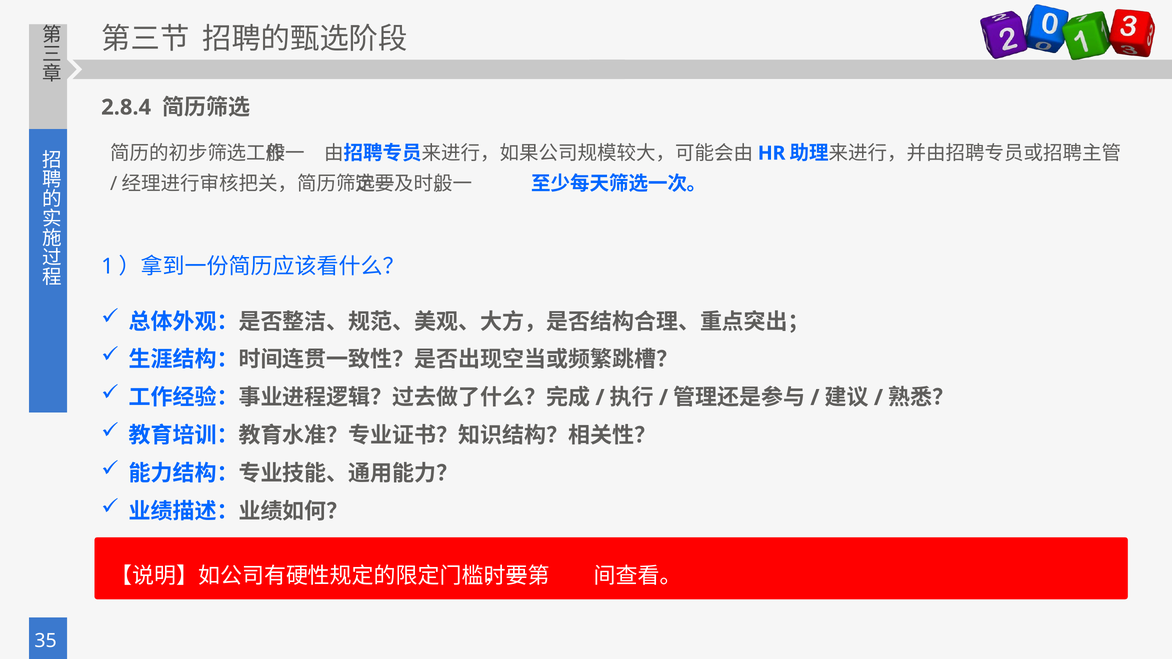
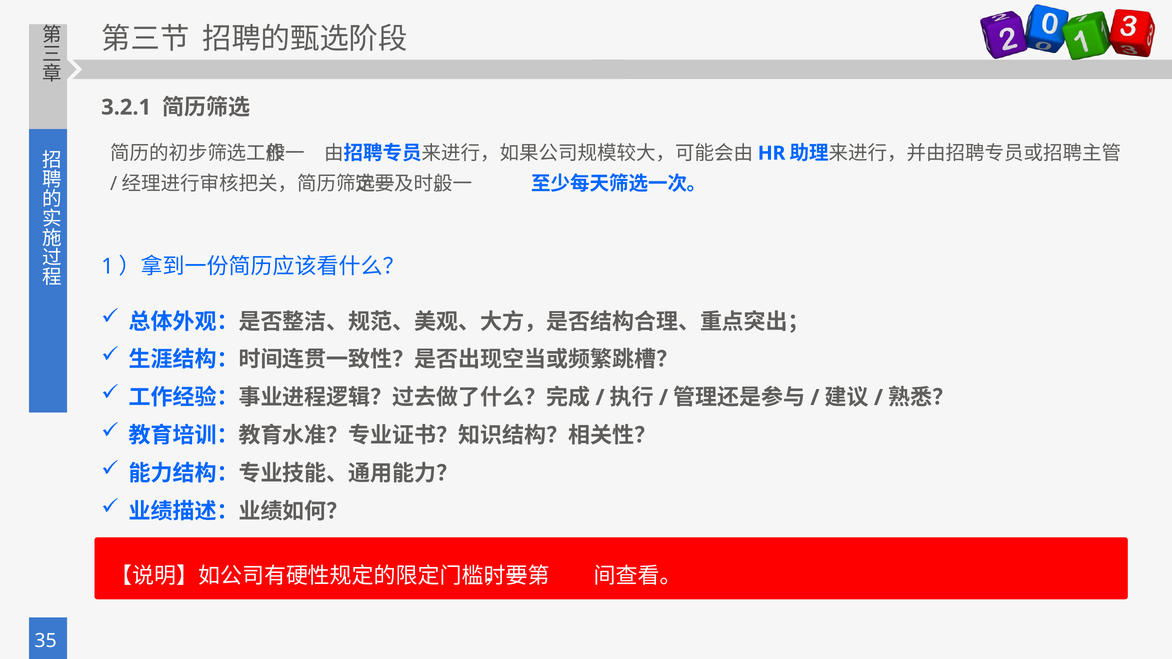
2.8.4: 2.8.4 -> 3.2.1
